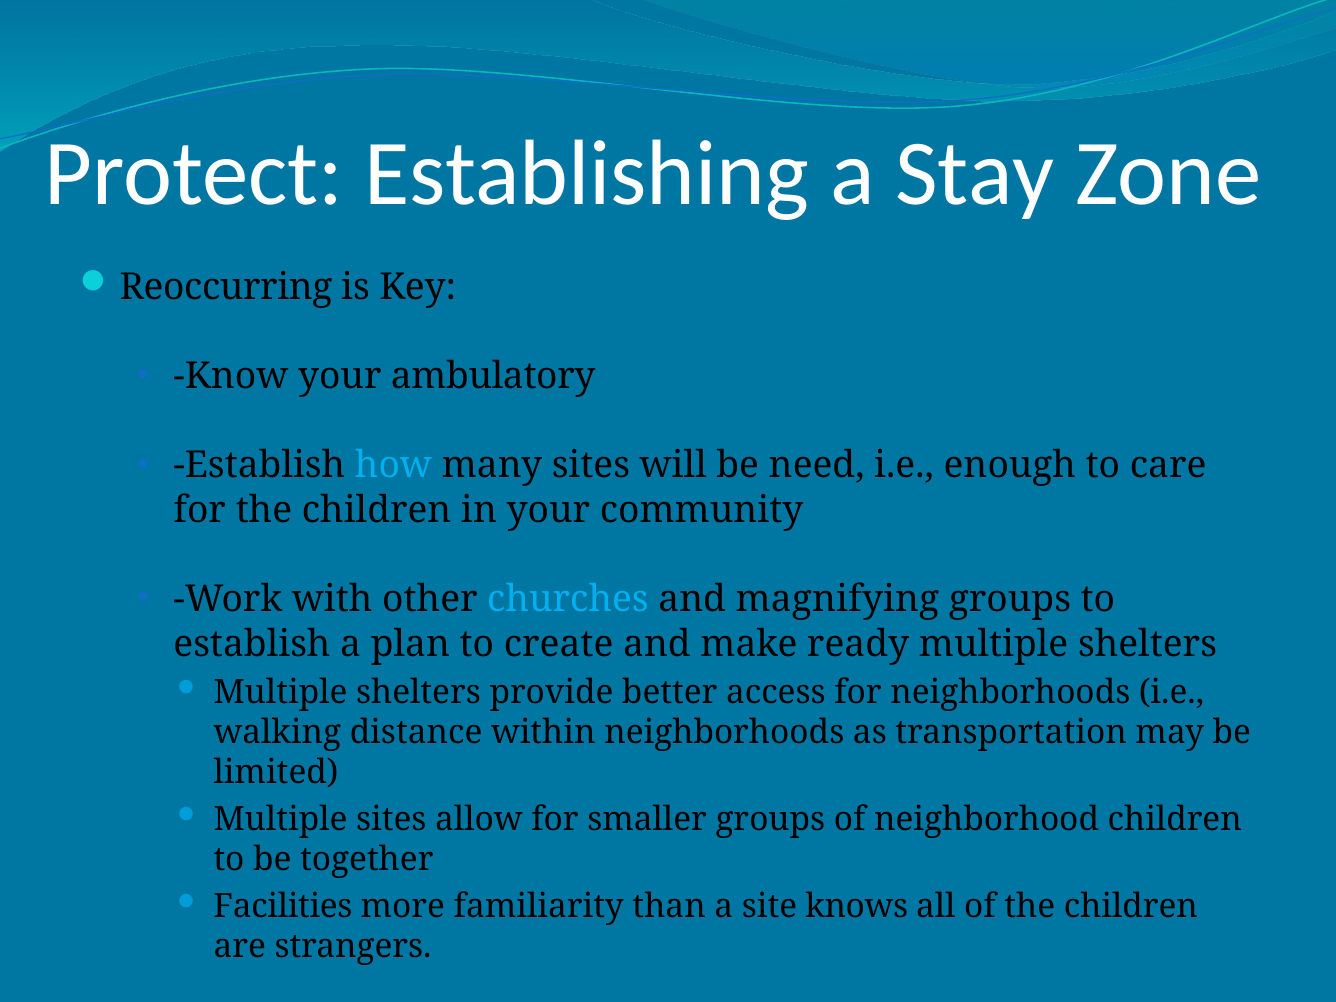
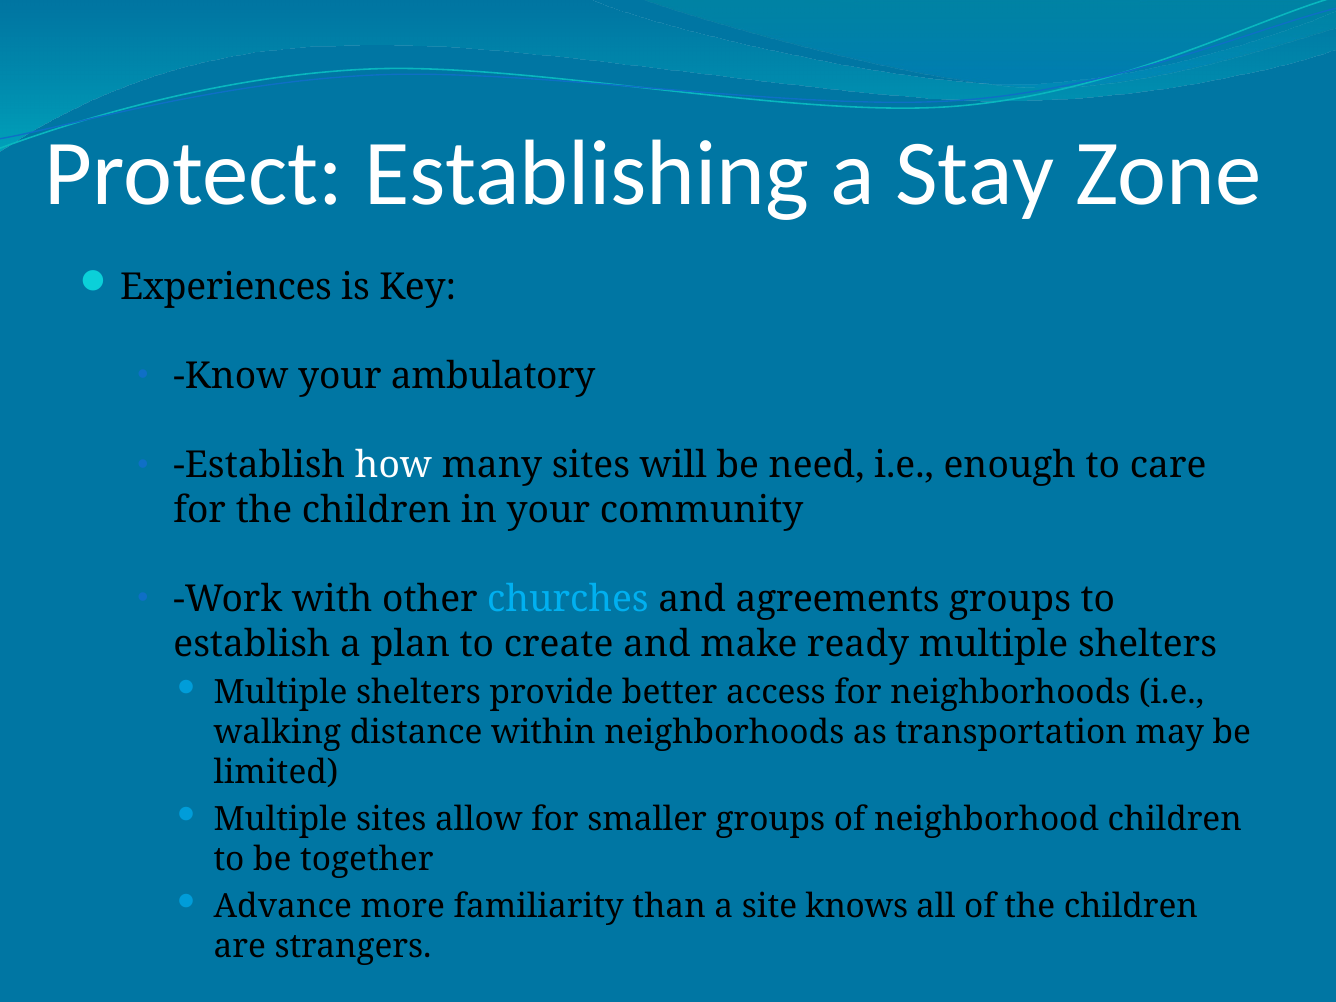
Reoccurring: Reoccurring -> Experiences
how colour: light blue -> white
magnifying: magnifying -> agreements
Facilities: Facilities -> Advance
